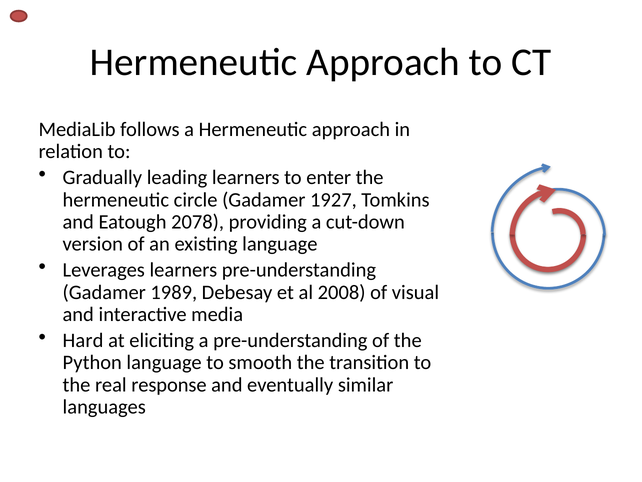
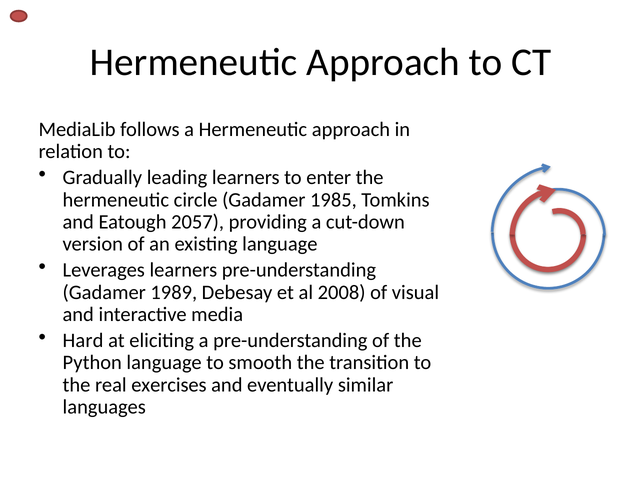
1927: 1927 -> 1985
2078: 2078 -> 2057
response: response -> exercises
